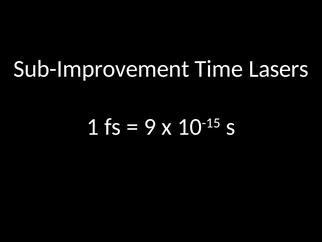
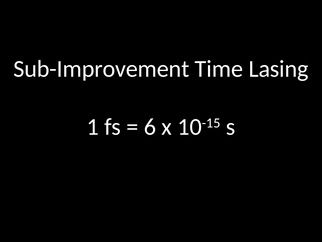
Lasers: Lasers -> Lasing
9: 9 -> 6
